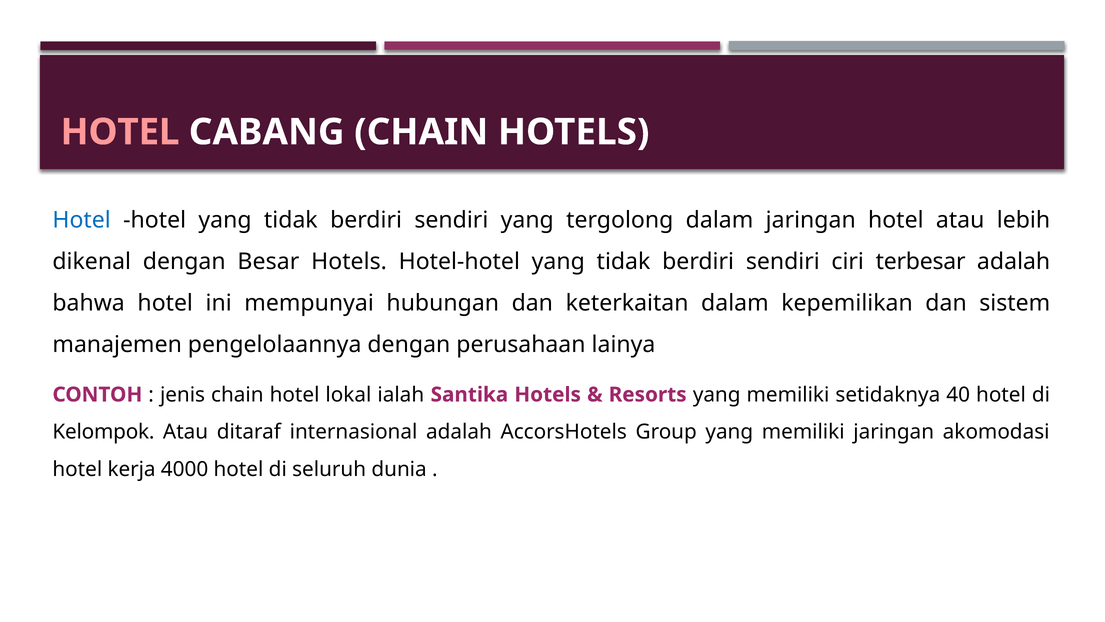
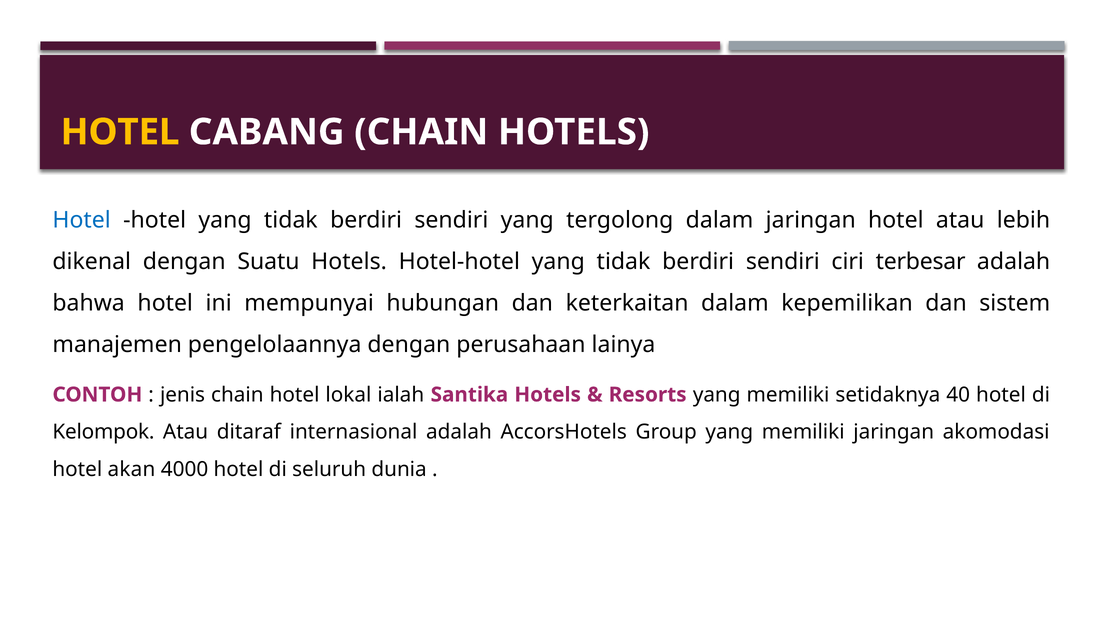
HOTEL at (120, 132) colour: pink -> yellow
Besar: Besar -> Suatu
kerja: kerja -> akan
